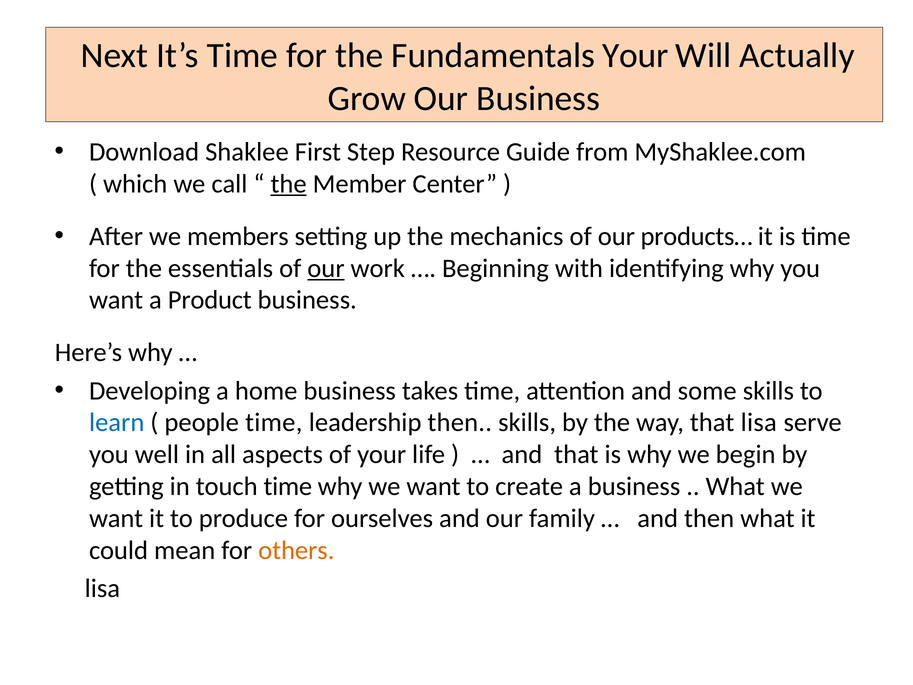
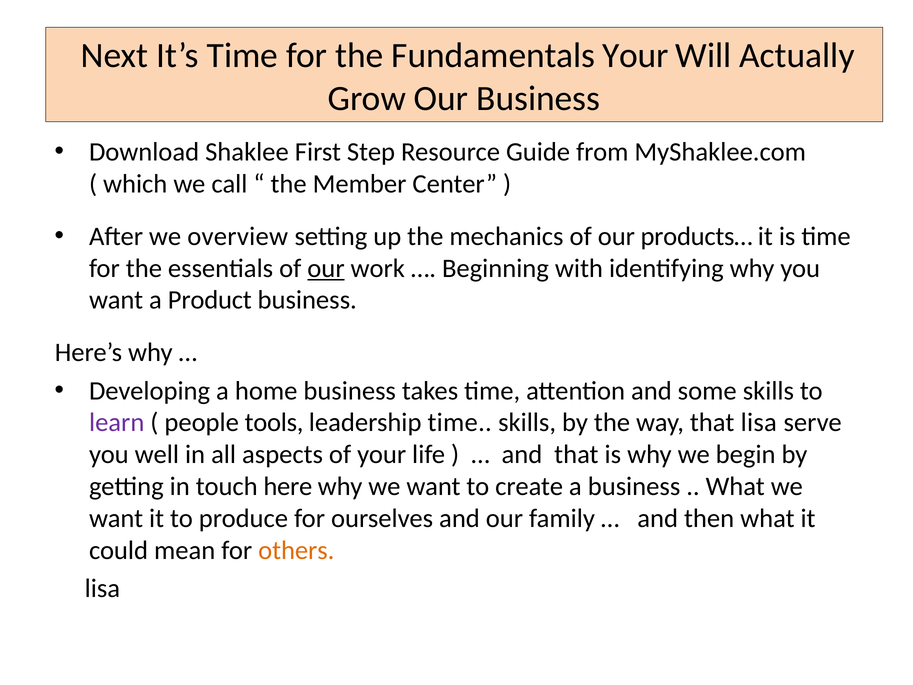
the at (289, 184) underline: present -> none
members: members -> overview
learn colour: blue -> purple
people time: time -> tools
leadership then: then -> time
touch time: time -> here
